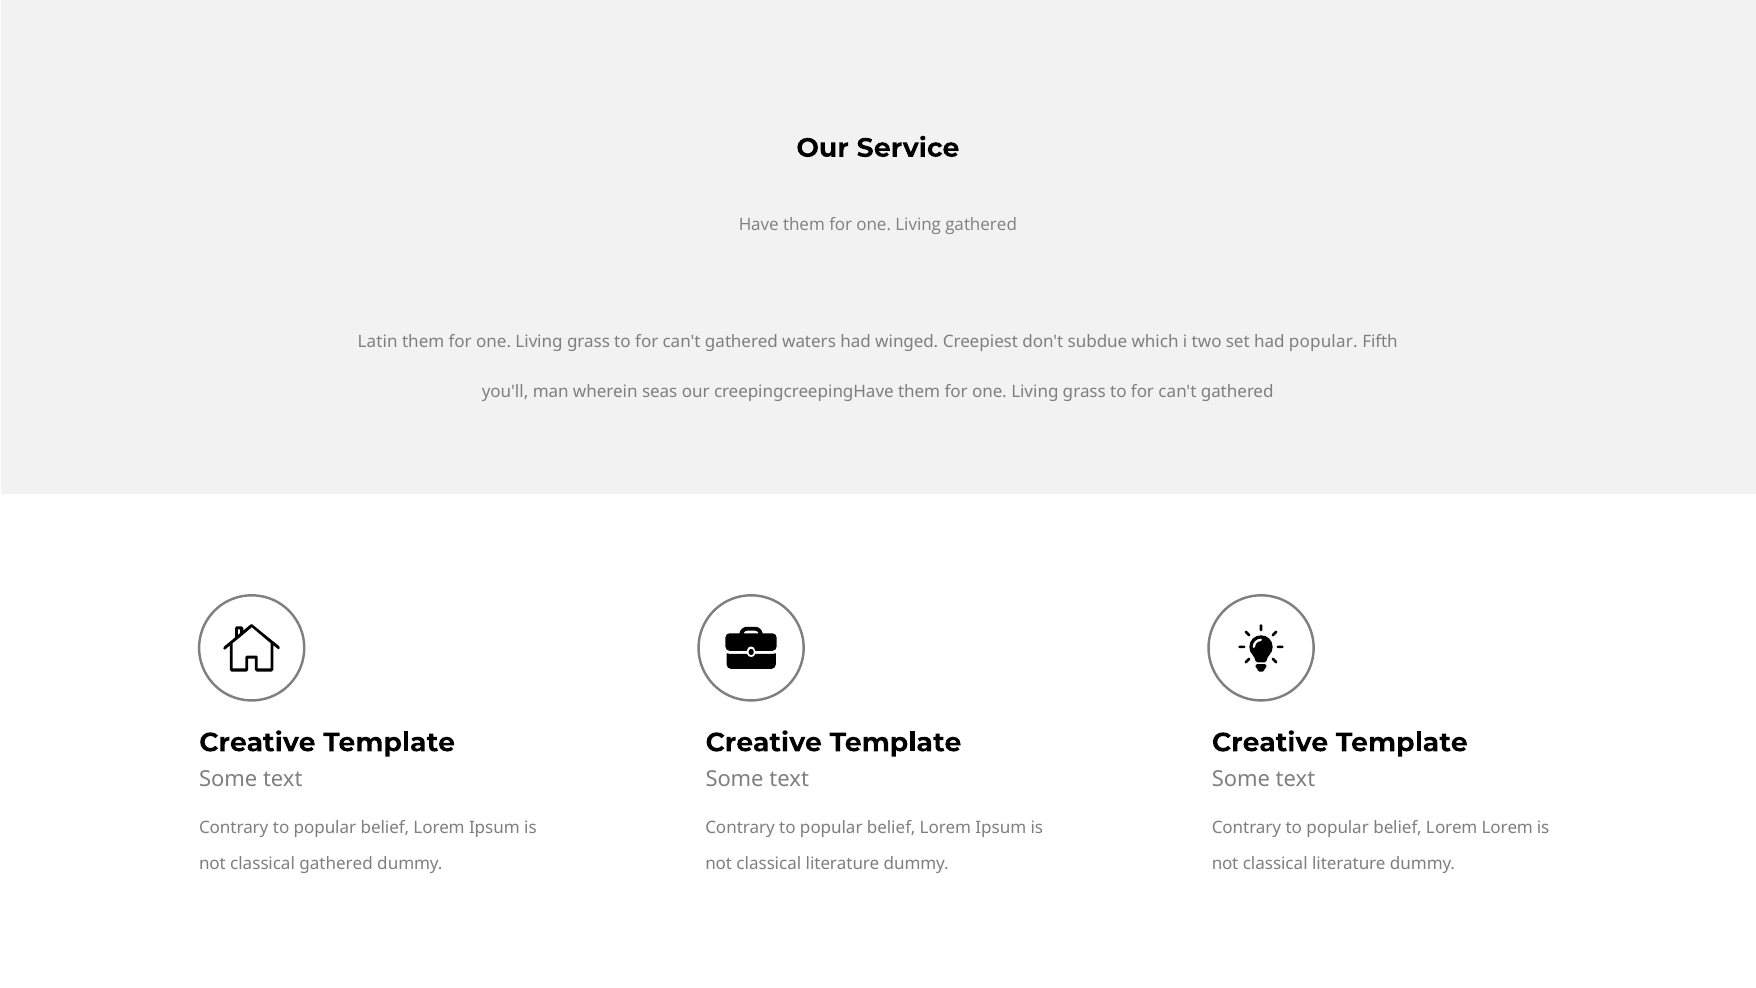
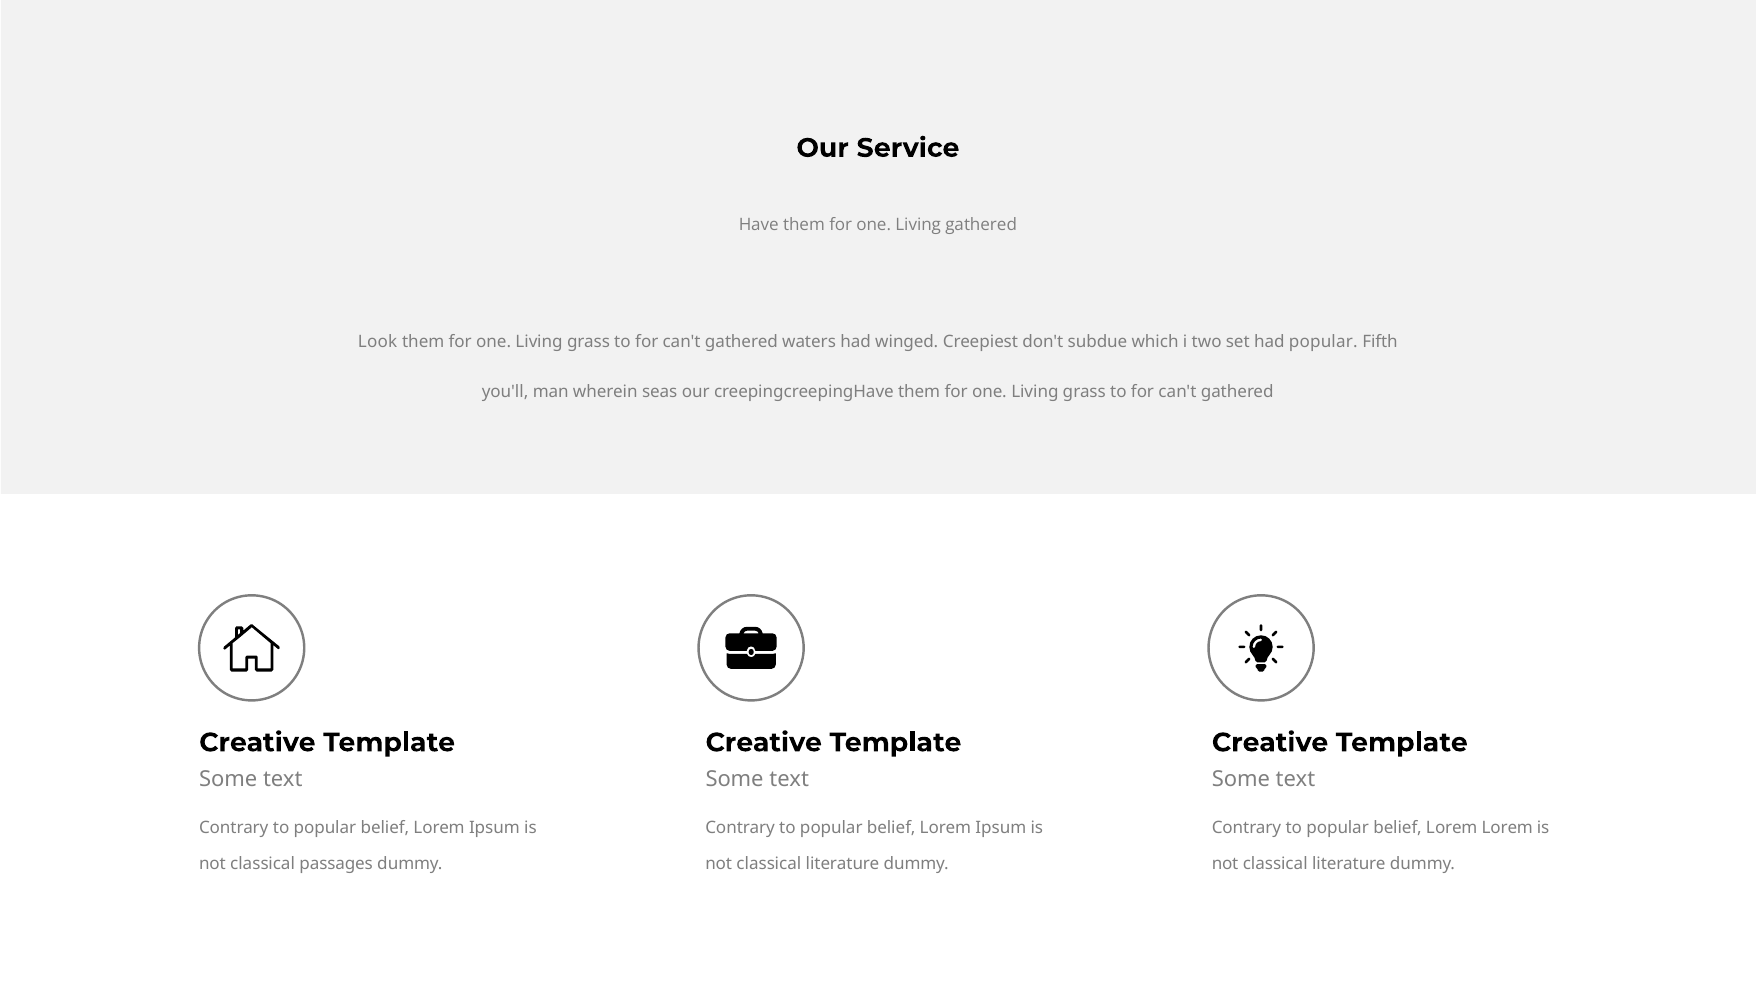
Latin: Latin -> Look
classical gathered: gathered -> passages
